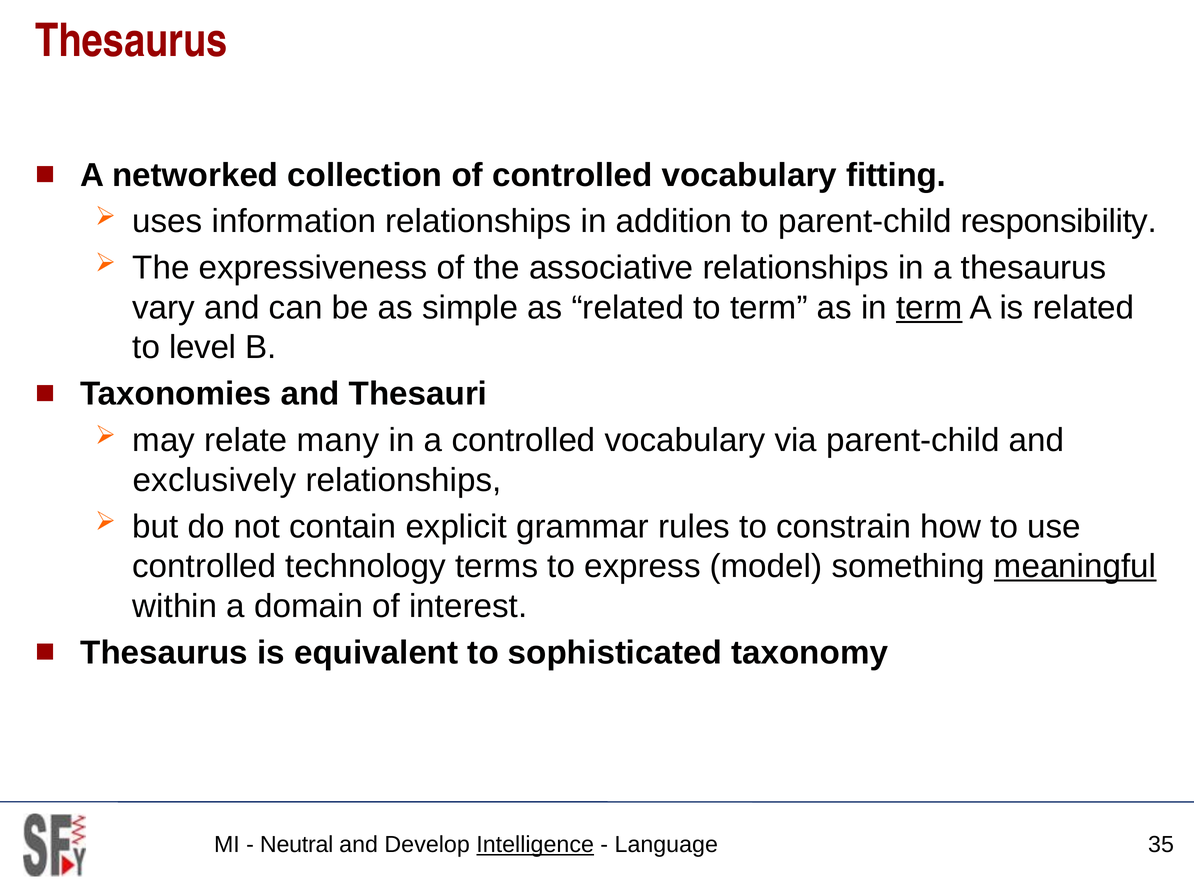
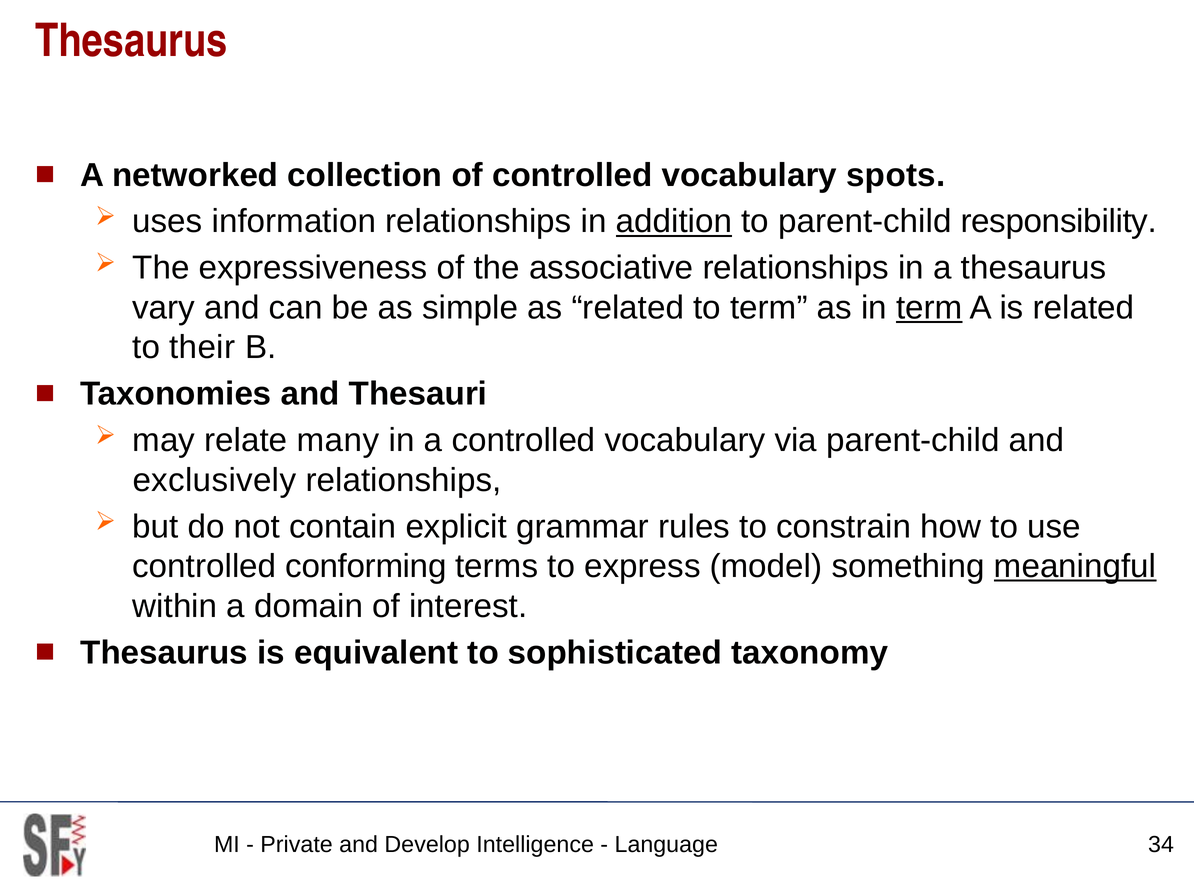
fitting: fitting -> spots
addition underline: none -> present
level: level -> their
technology: technology -> conforming
Neutral: Neutral -> Private
Intelligence underline: present -> none
35: 35 -> 34
